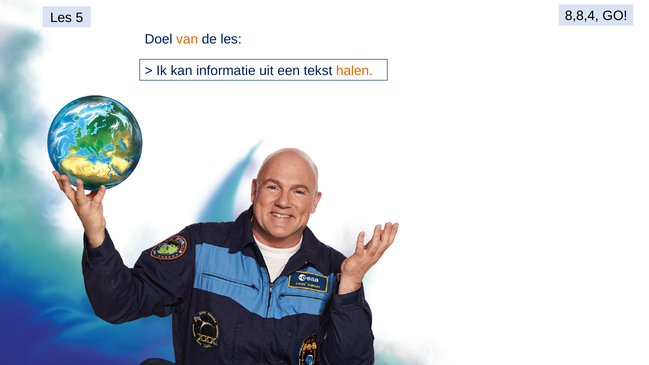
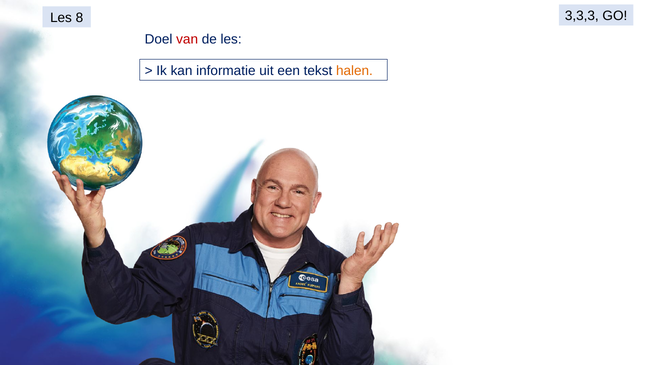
8,8,4: 8,8,4 -> 3,3,3
5: 5 -> 8
van colour: orange -> red
